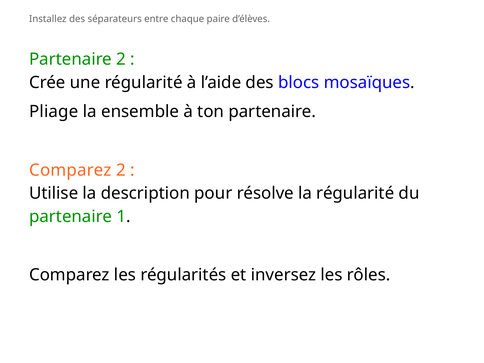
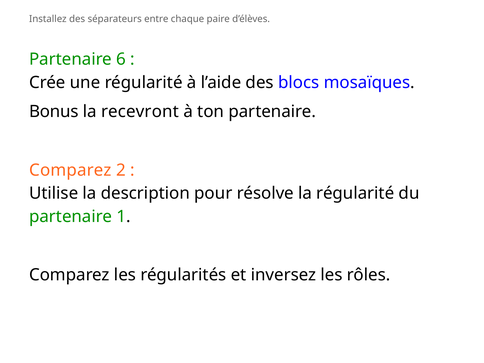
Partenaire 2: 2 -> 6
Pliage: Pliage -> Bonus
ensemble: ensemble -> recevront
